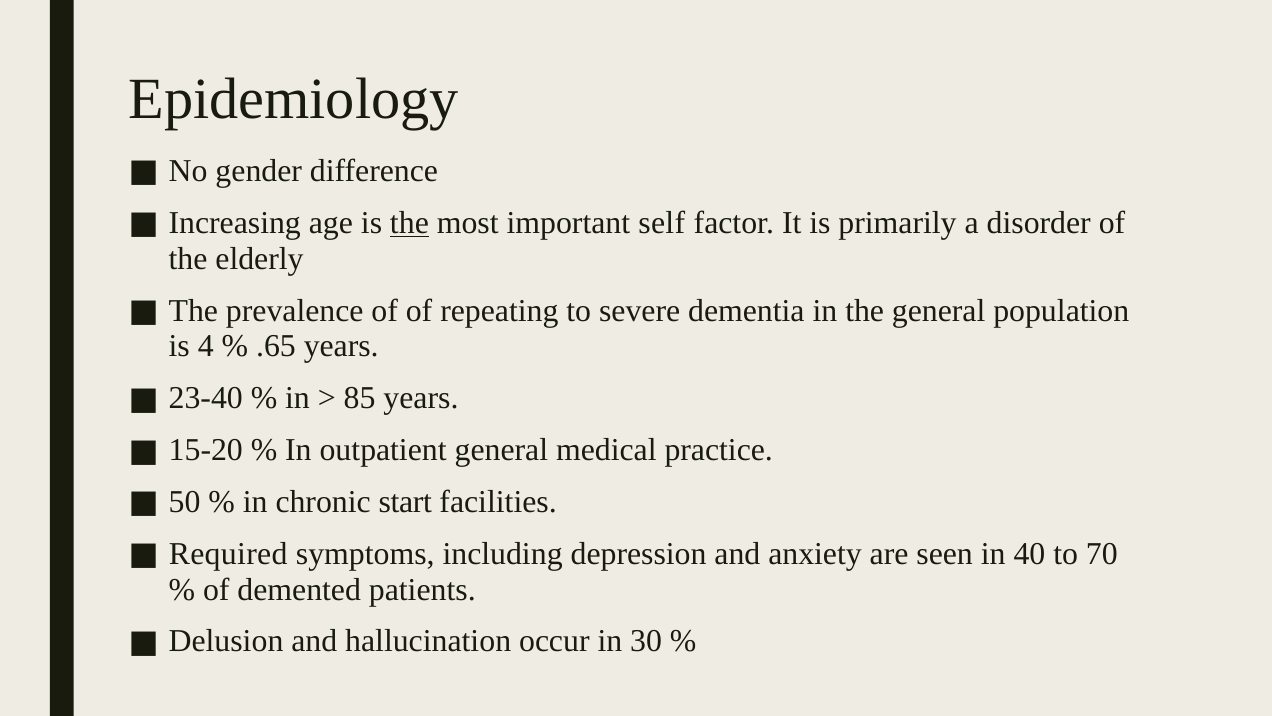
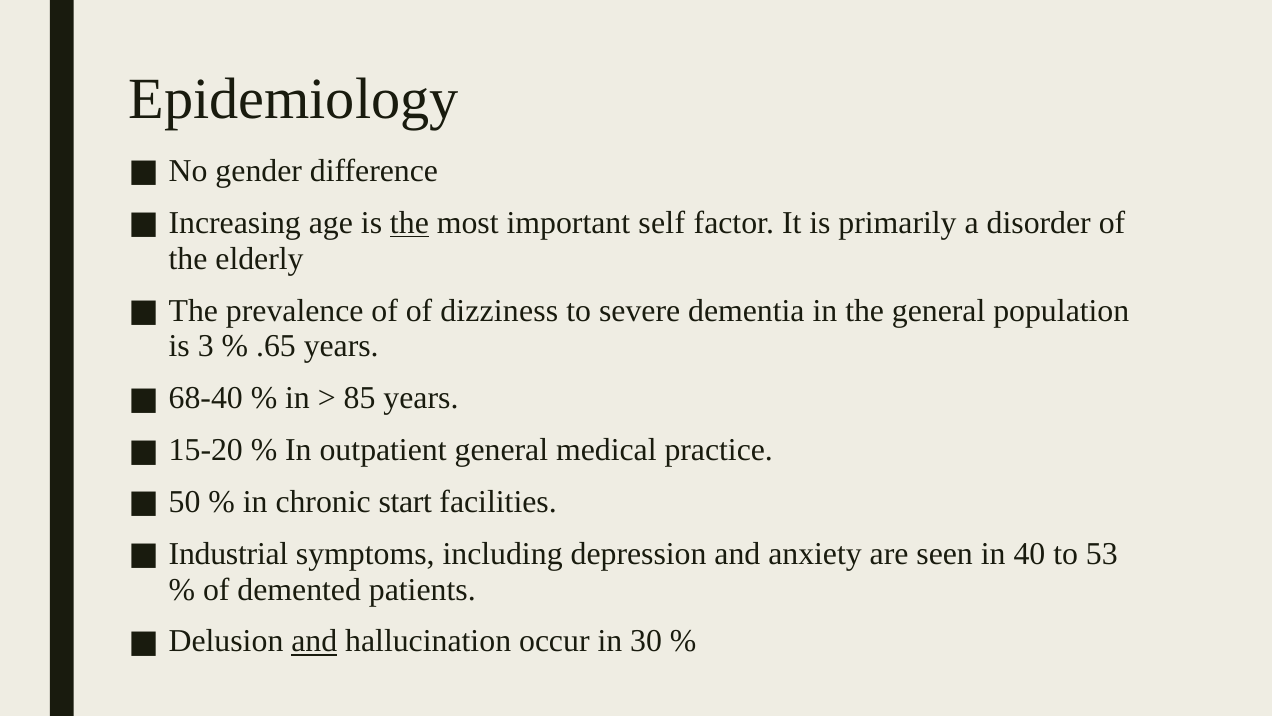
repeating: repeating -> dizziness
4: 4 -> 3
23-40: 23-40 -> 68-40
Required: Required -> Industrial
70: 70 -> 53
and at (314, 641) underline: none -> present
